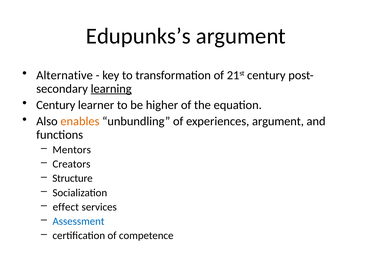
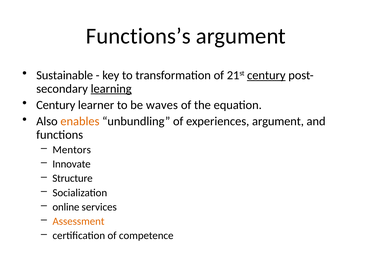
Edupunks’s: Edupunks’s -> Functions’s
Alternative: Alternative -> Sustainable
century at (266, 75) underline: none -> present
higher: higher -> waves
Creators: Creators -> Innovate
effect: effect -> online
Assessment colour: blue -> orange
